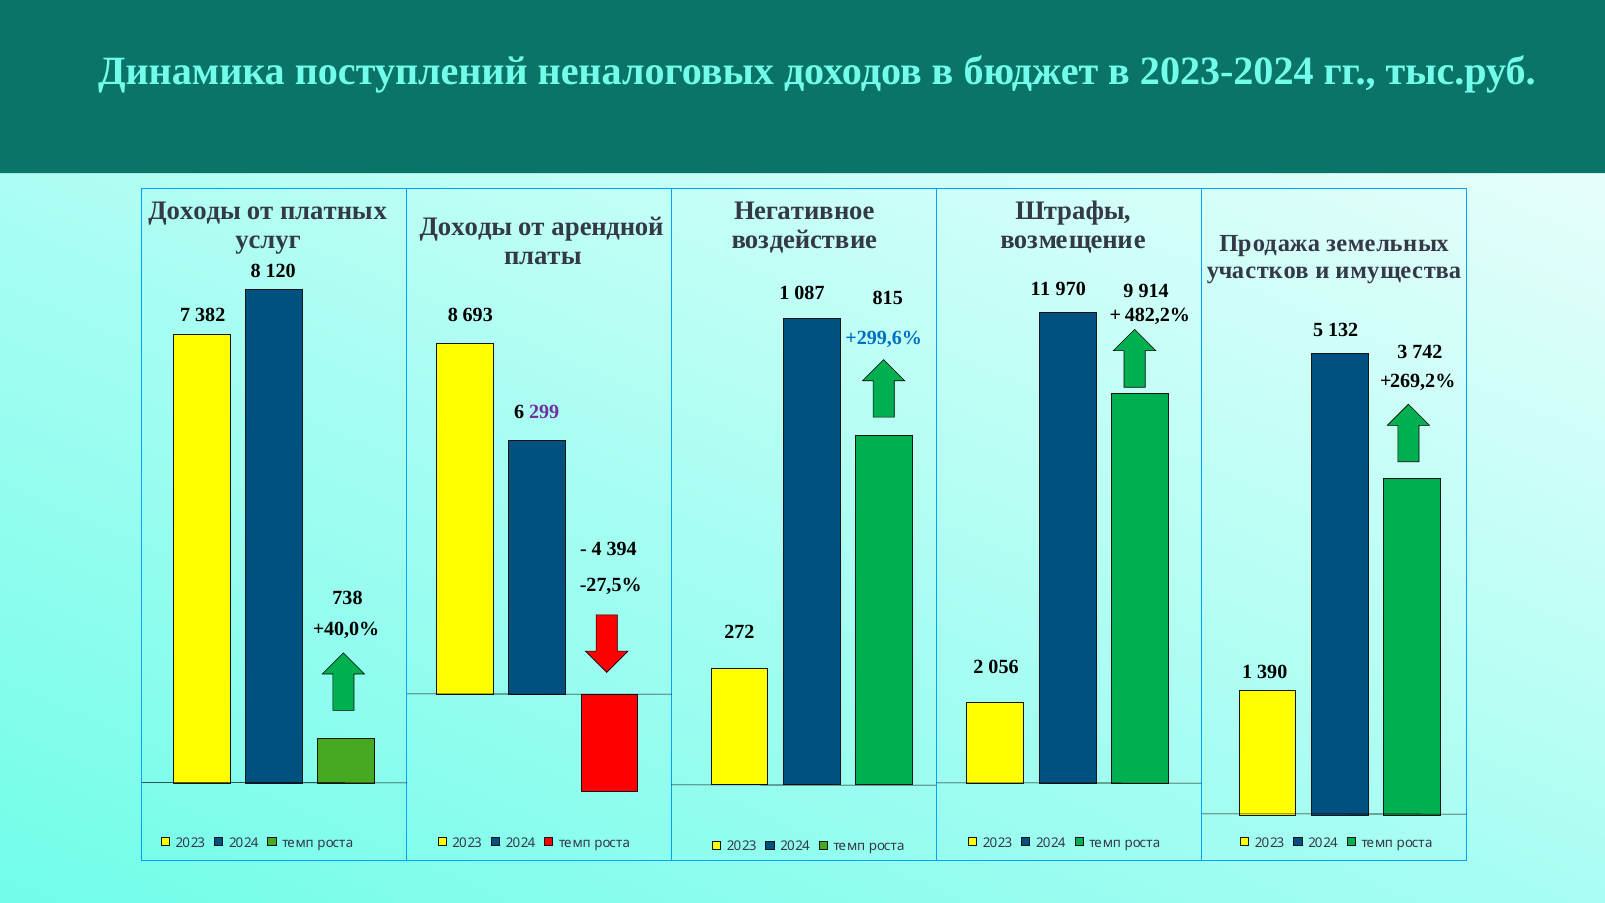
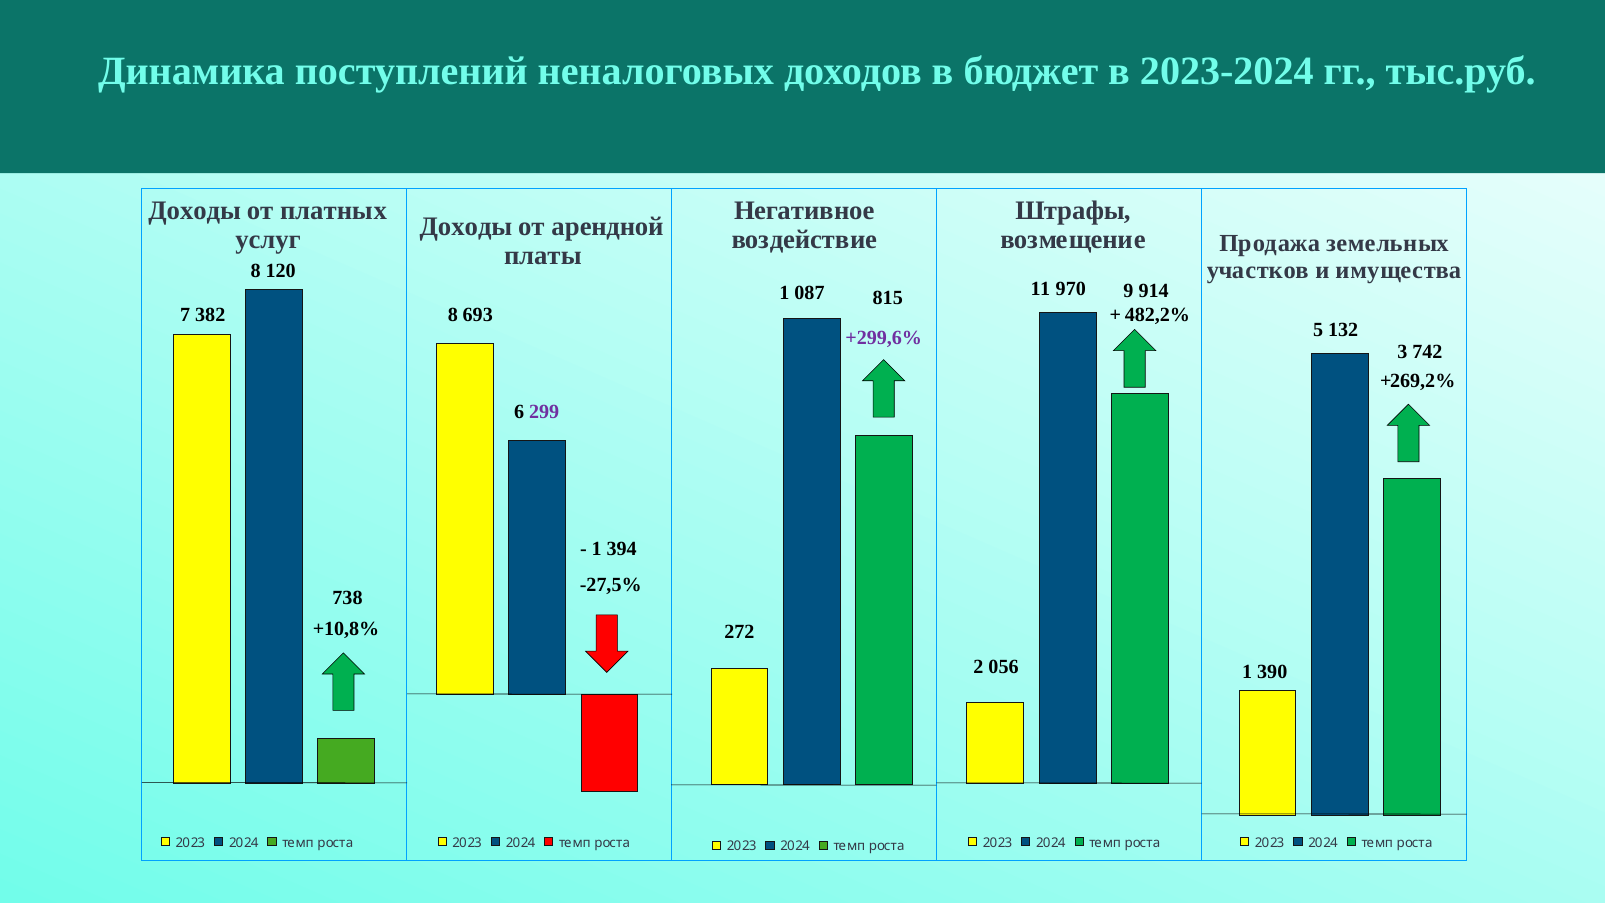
+299,6% colour: blue -> purple
4 at (597, 549): 4 -> 1
+40,0%: +40,0% -> +10,8%
